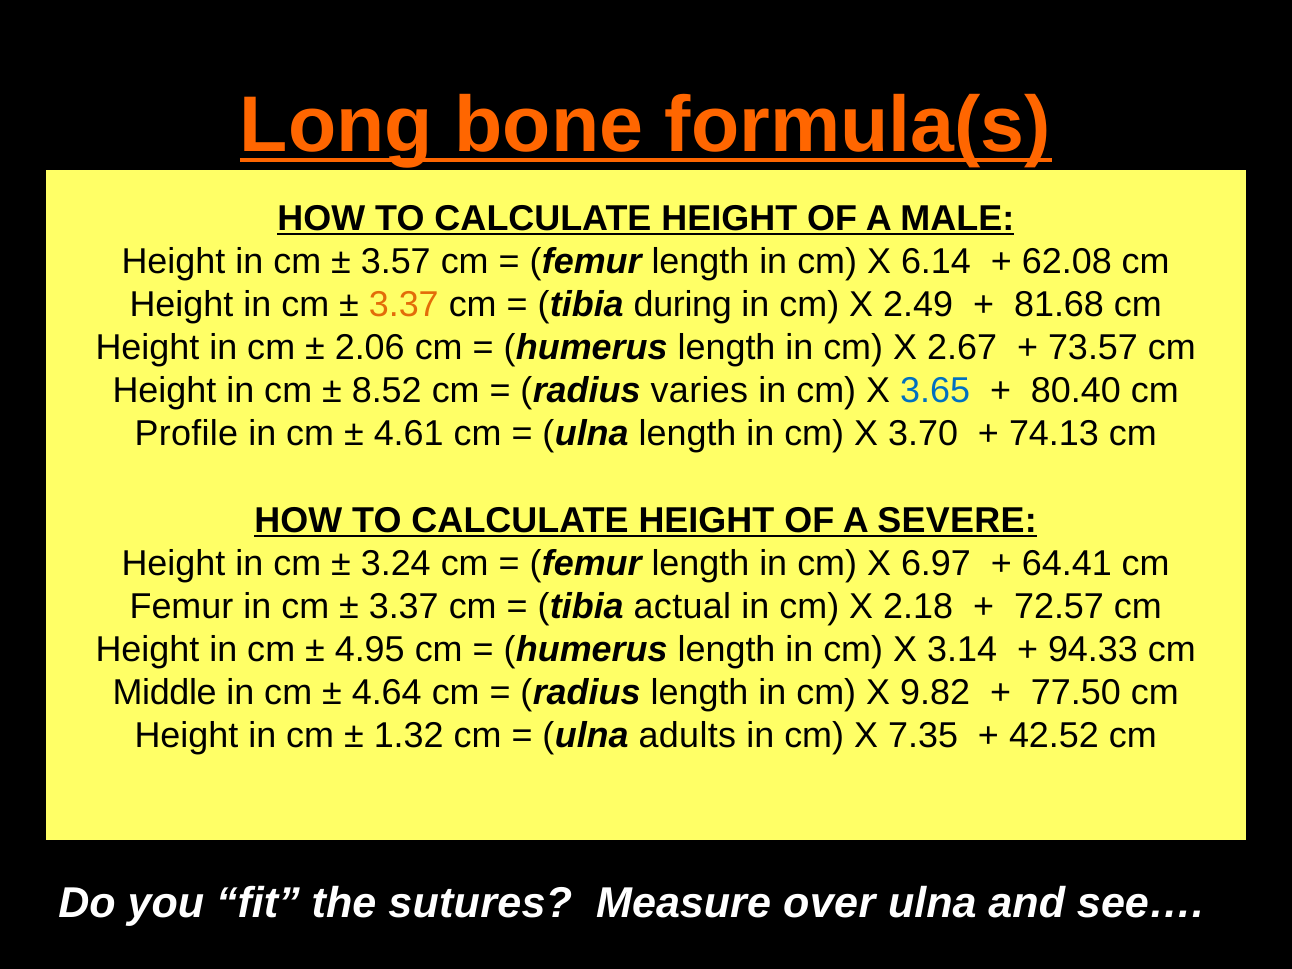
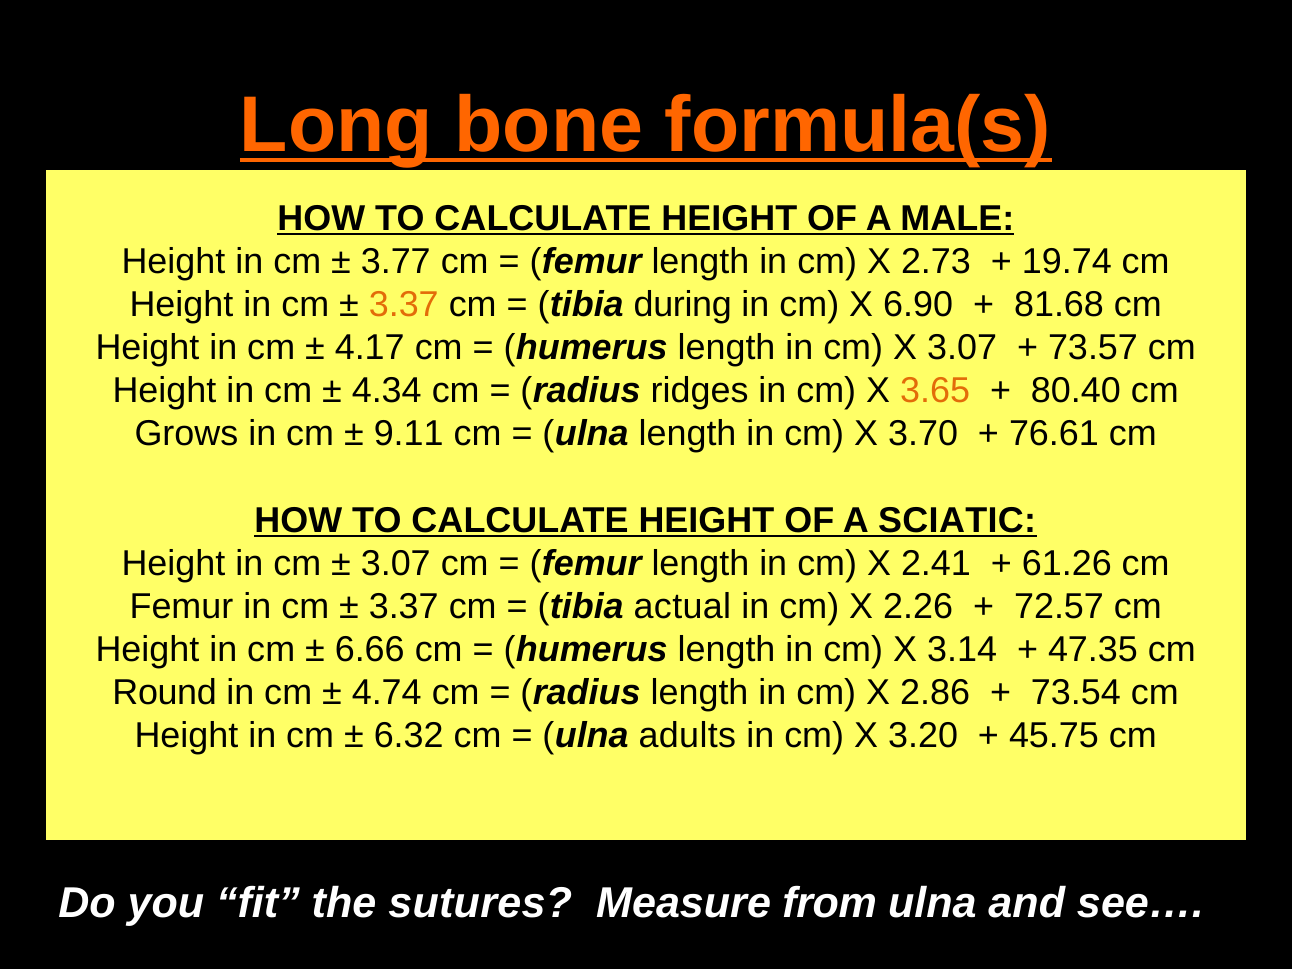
3.57: 3.57 -> 3.77
6.14: 6.14 -> 2.73
62.08: 62.08 -> 19.74
2.49: 2.49 -> 6.90
2.06: 2.06 -> 4.17
X 2.67: 2.67 -> 3.07
8.52: 8.52 -> 4.34
varies: varies -> ridges
3.65 colour: blue -> orange
Profile: Profile -> Grows
4.61: 4.61 -> 9.11
74.13: 74.13 -> 76.61
SEVERE: SEVERE -> SCIATIC
3.24 at (396, 563): 3.24 -> 3.07
6.97: 6.97 -> 2.41
64.41: 64.41 -> 61.26
2.18: 2.18 -> 2.26
4.95: 4.95 -> 6.66
94.33: 94.33 -> 47.35
Middle: Middle -> Round
4.64: 4.64 -> 4.74
9.82: 9.82 -> 2.86
77.50: 77.50 -> 73.54
1.32: 1.32 -> 6.32
7.35: 7.35 -> 3.20
42.52: 42.52 -> 45.75
over: over -> from
